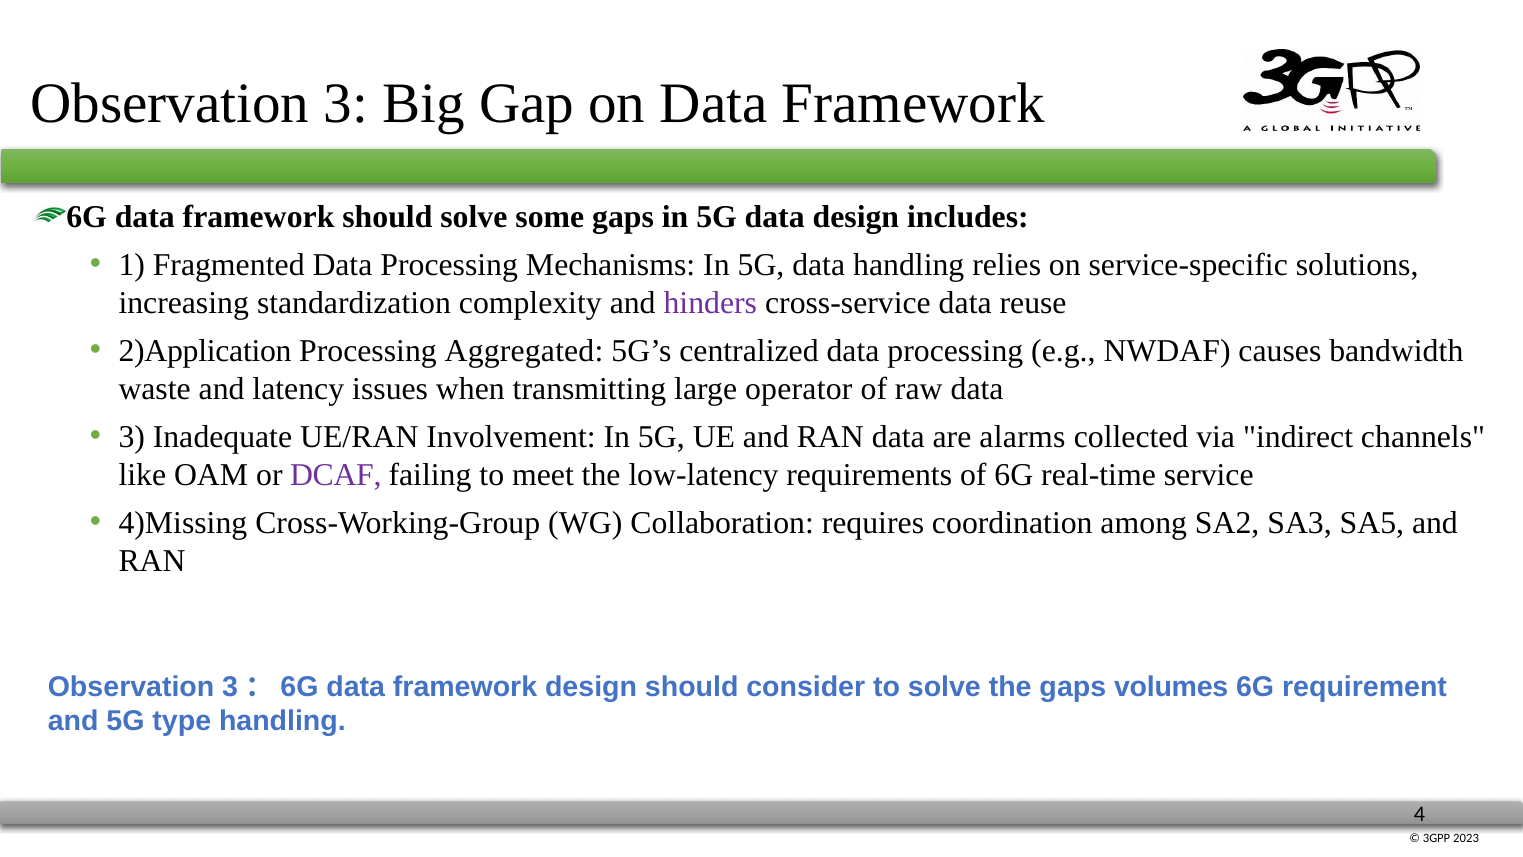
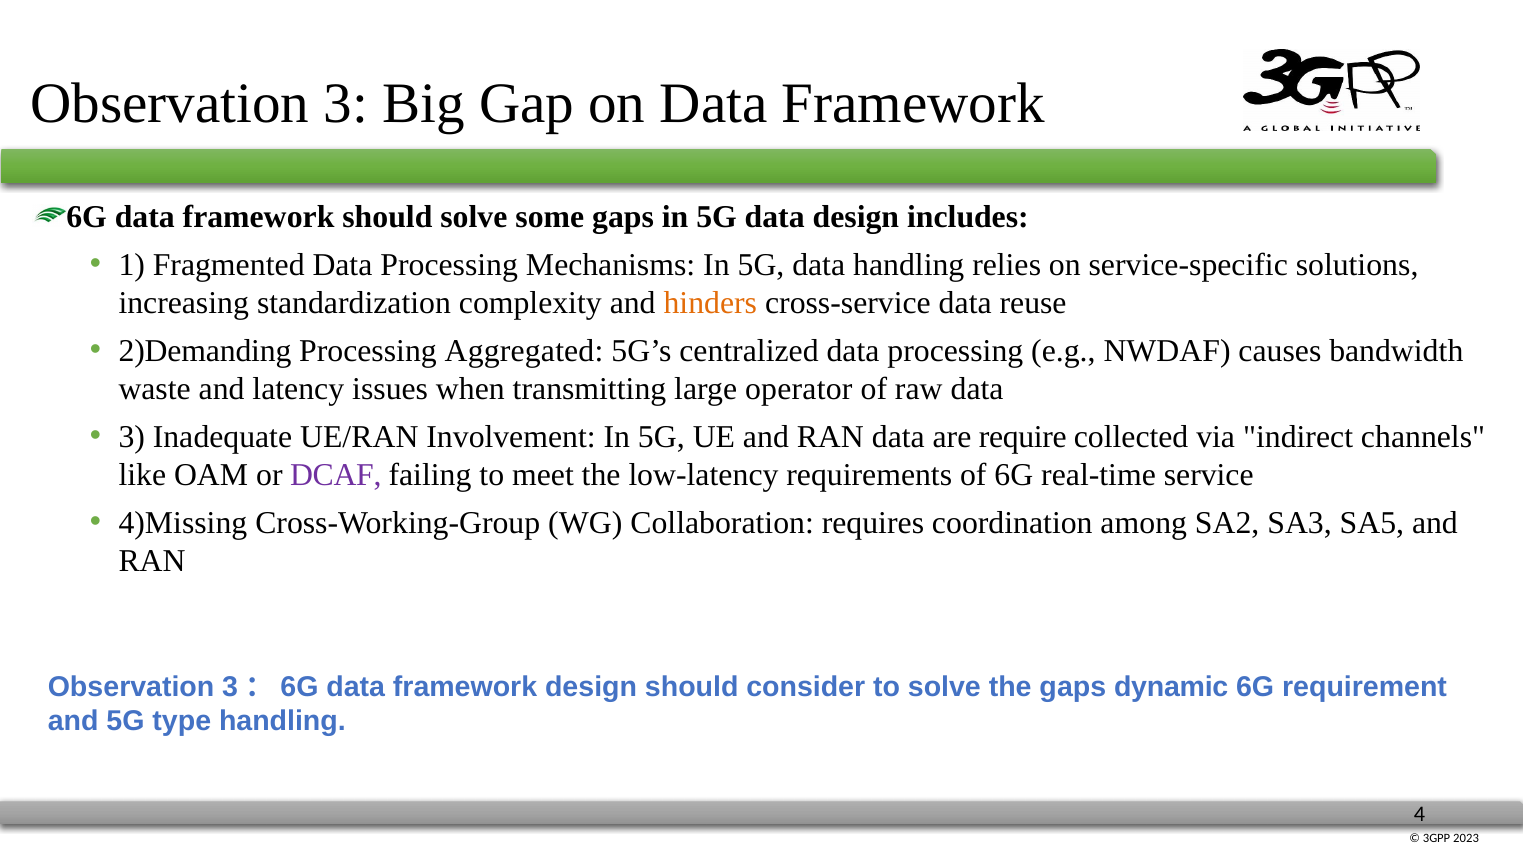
hinders colour: purple -> orange
2)Application: 2)Application -> 2)Demanding
alarms: alarms -> require
volumes: volumes -> dynamic
